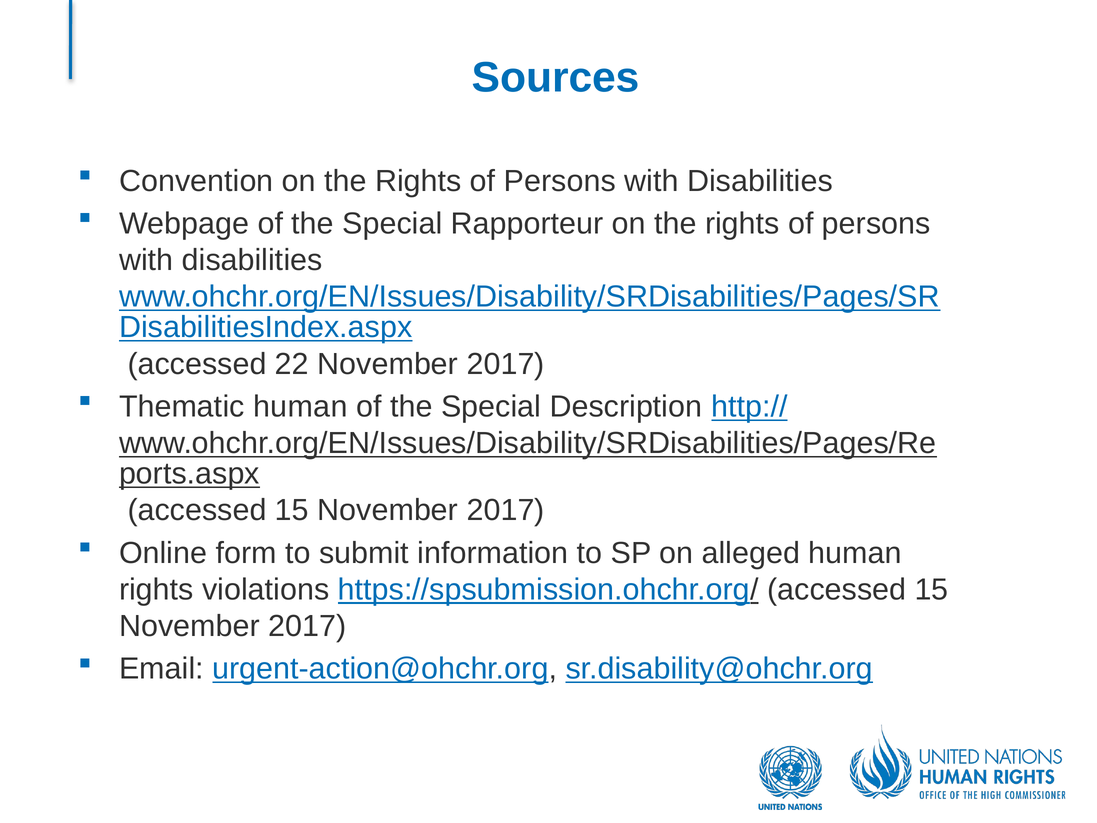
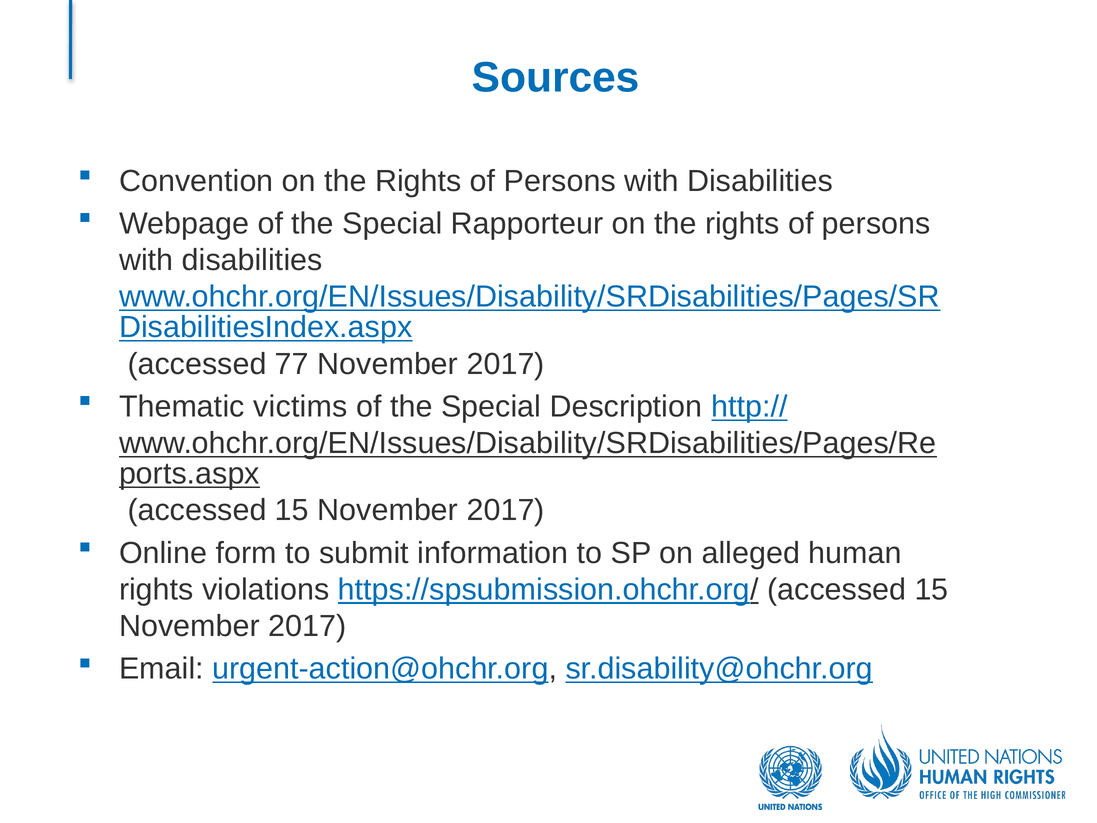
22: 22 -> 77
Thematic human: human -> victims
